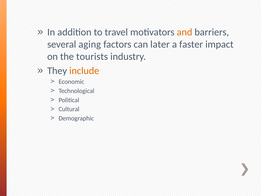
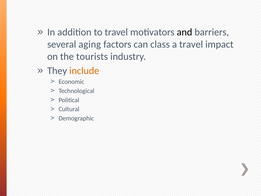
and colour: orange -> black
later: later -> class
a faster: faster -> travel
